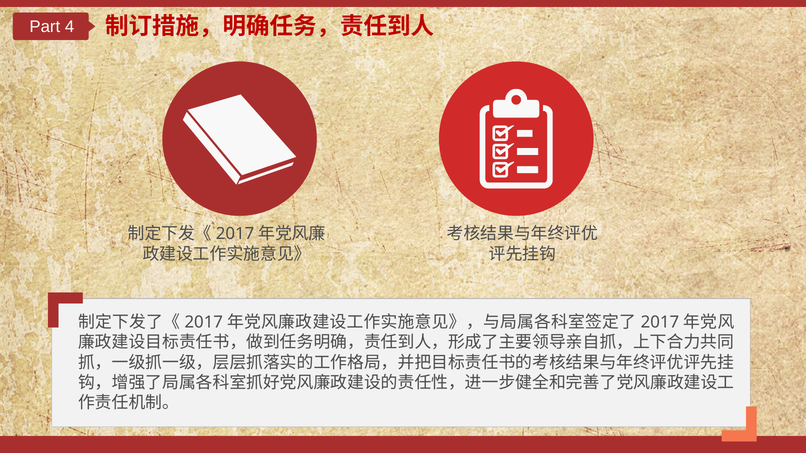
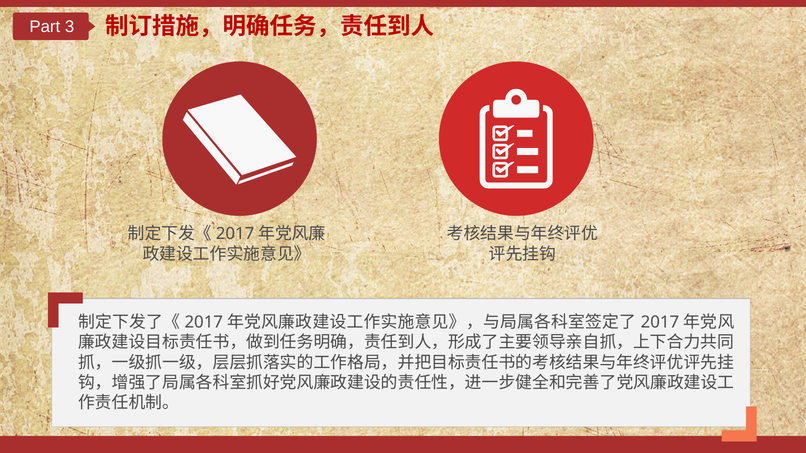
4: 4 -> 3
